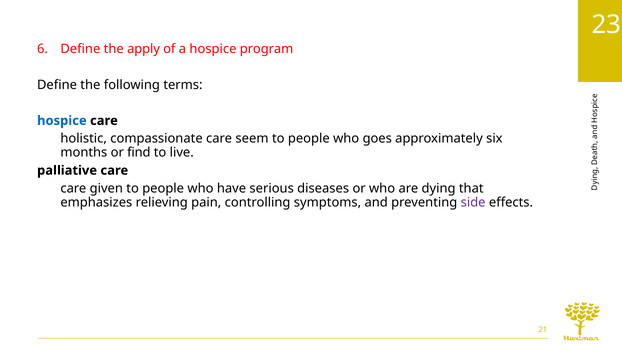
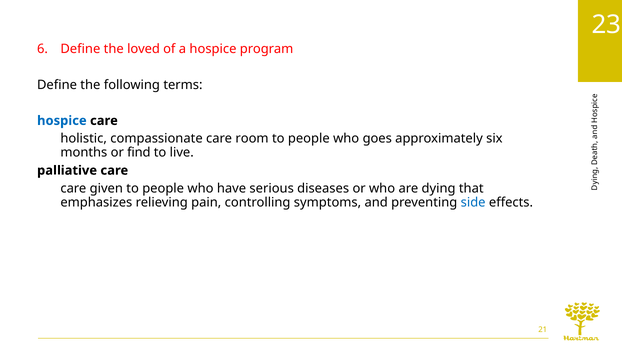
apply: apply -> loved
seem: seem -> room
side colour: purple -> blue
